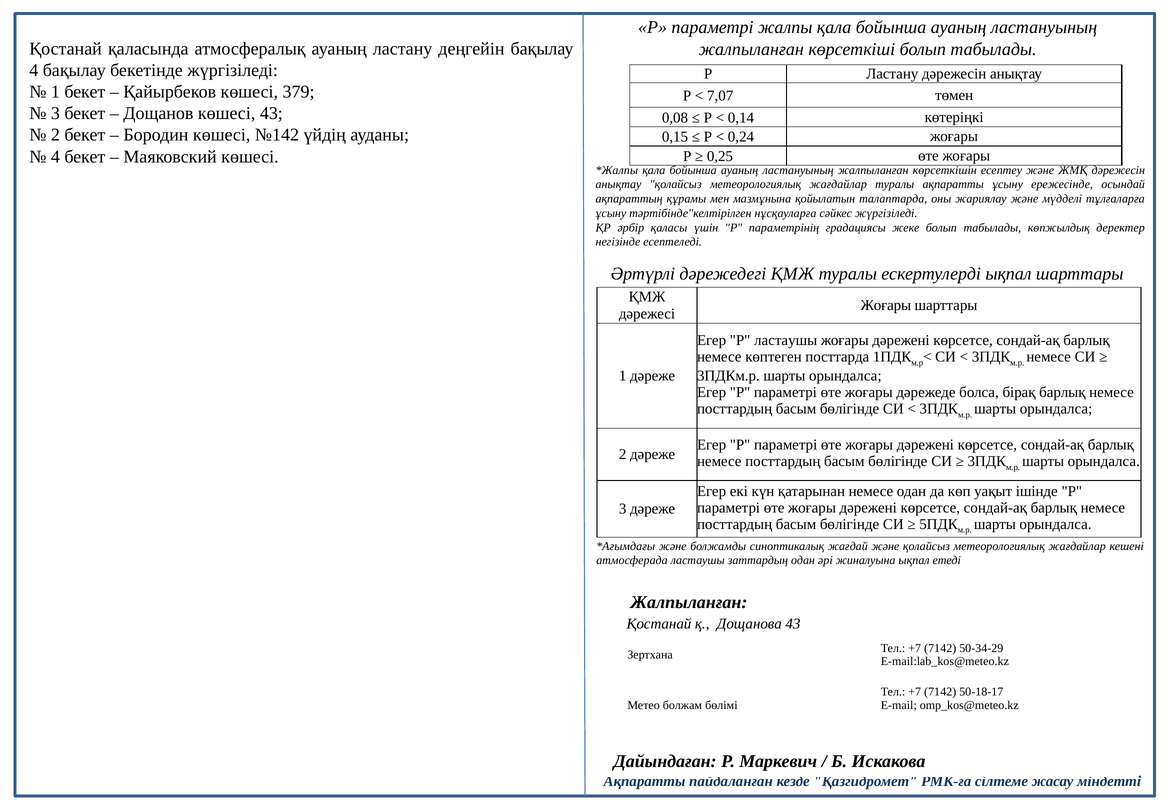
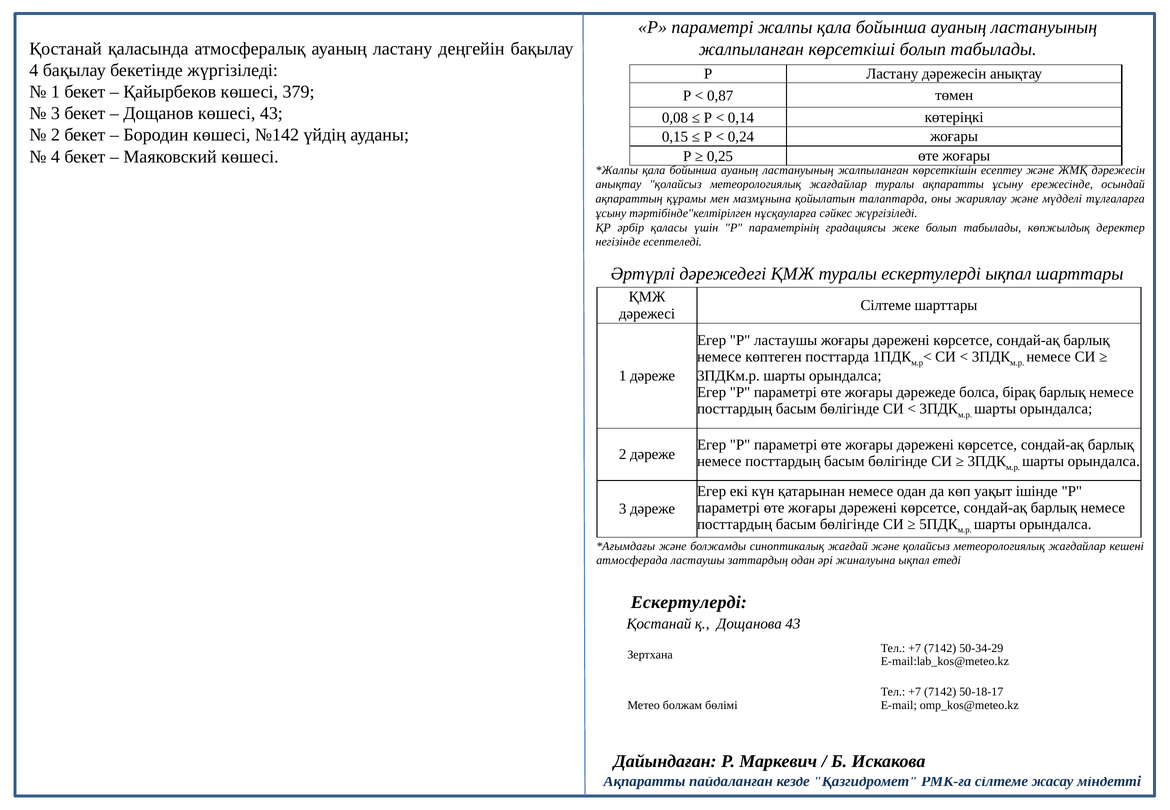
7,07: 7,07 -> 0,87
Жоғары at (886, 305): Жоғары -> Сілтеме
Жалпыланған at (689, 602): Жалпыланған -> Ескертулерді
